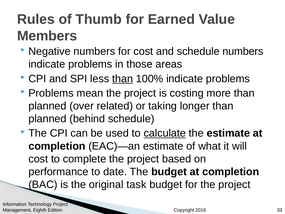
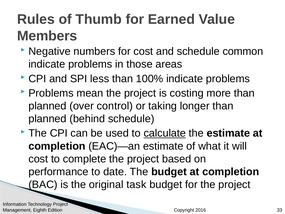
schedule numbers: numbers -> common
than at (123, 79) underline: present -> none
related: related -> control
